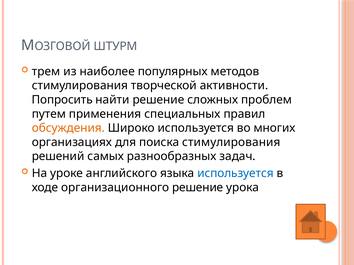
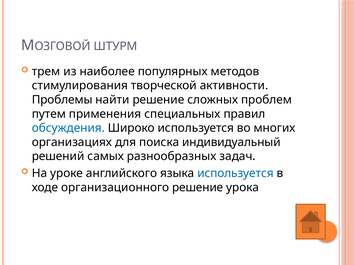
Попросить: Попросить -> Проблемы
обсуждения colour: orange -> blue
поиска стимулирования: стимулирования -> индивидуальный
